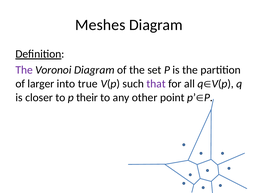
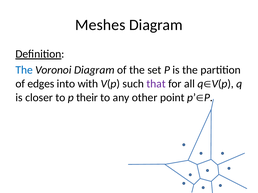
The at (24, 70) colour: purple -> blue
larger: larger -> edges
true: true -> with
